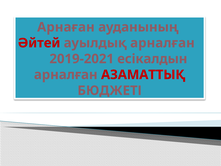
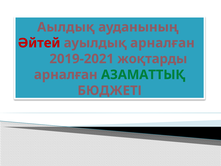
Арнаған: Арнаған -> Аылдық
есікалдын: есікалдын -> жоқтарды
АЗАМАТТЫҚ colour: red -> green
